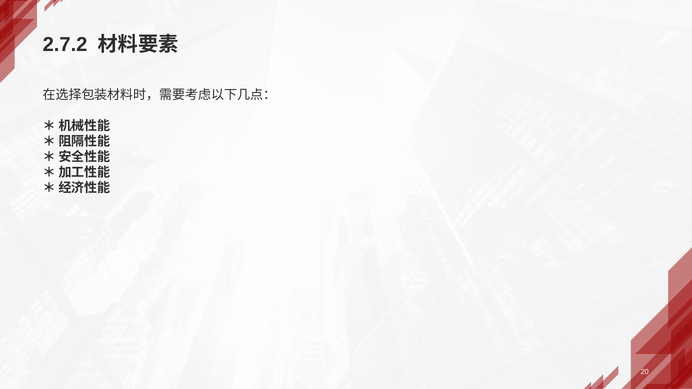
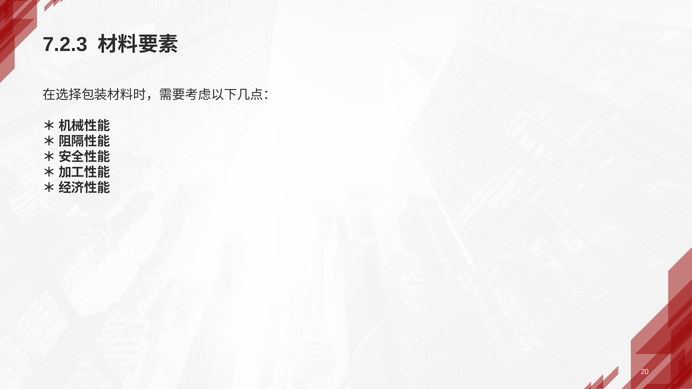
2.7.2: 2.7.2 -> 7.2.3
